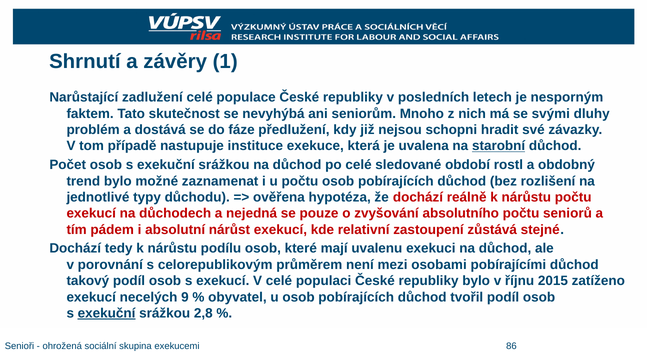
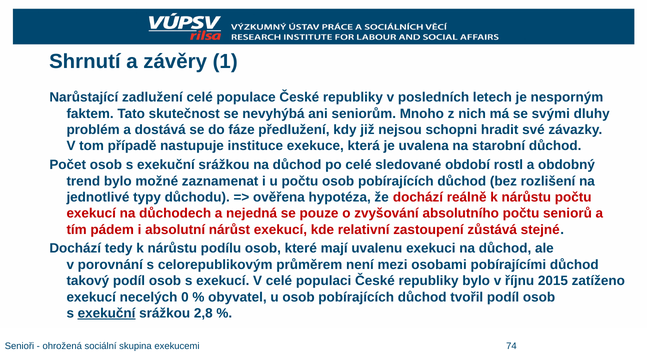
starobní underline: present -> none
9: 9 -> 0
86: 86 -> 74
